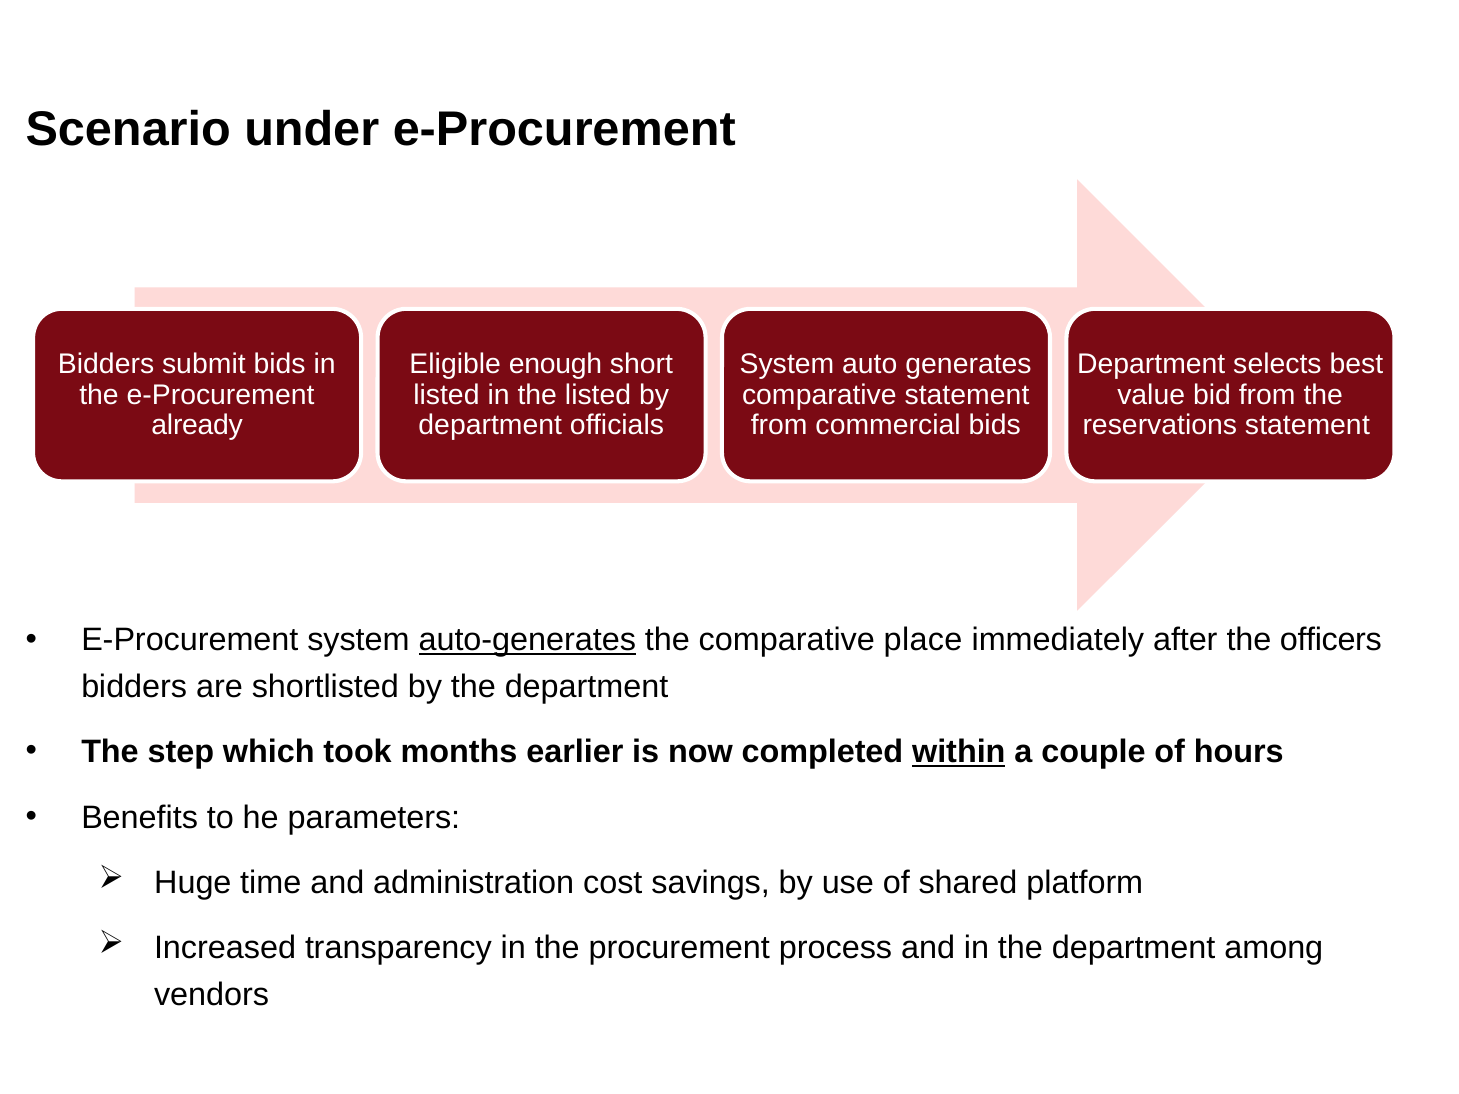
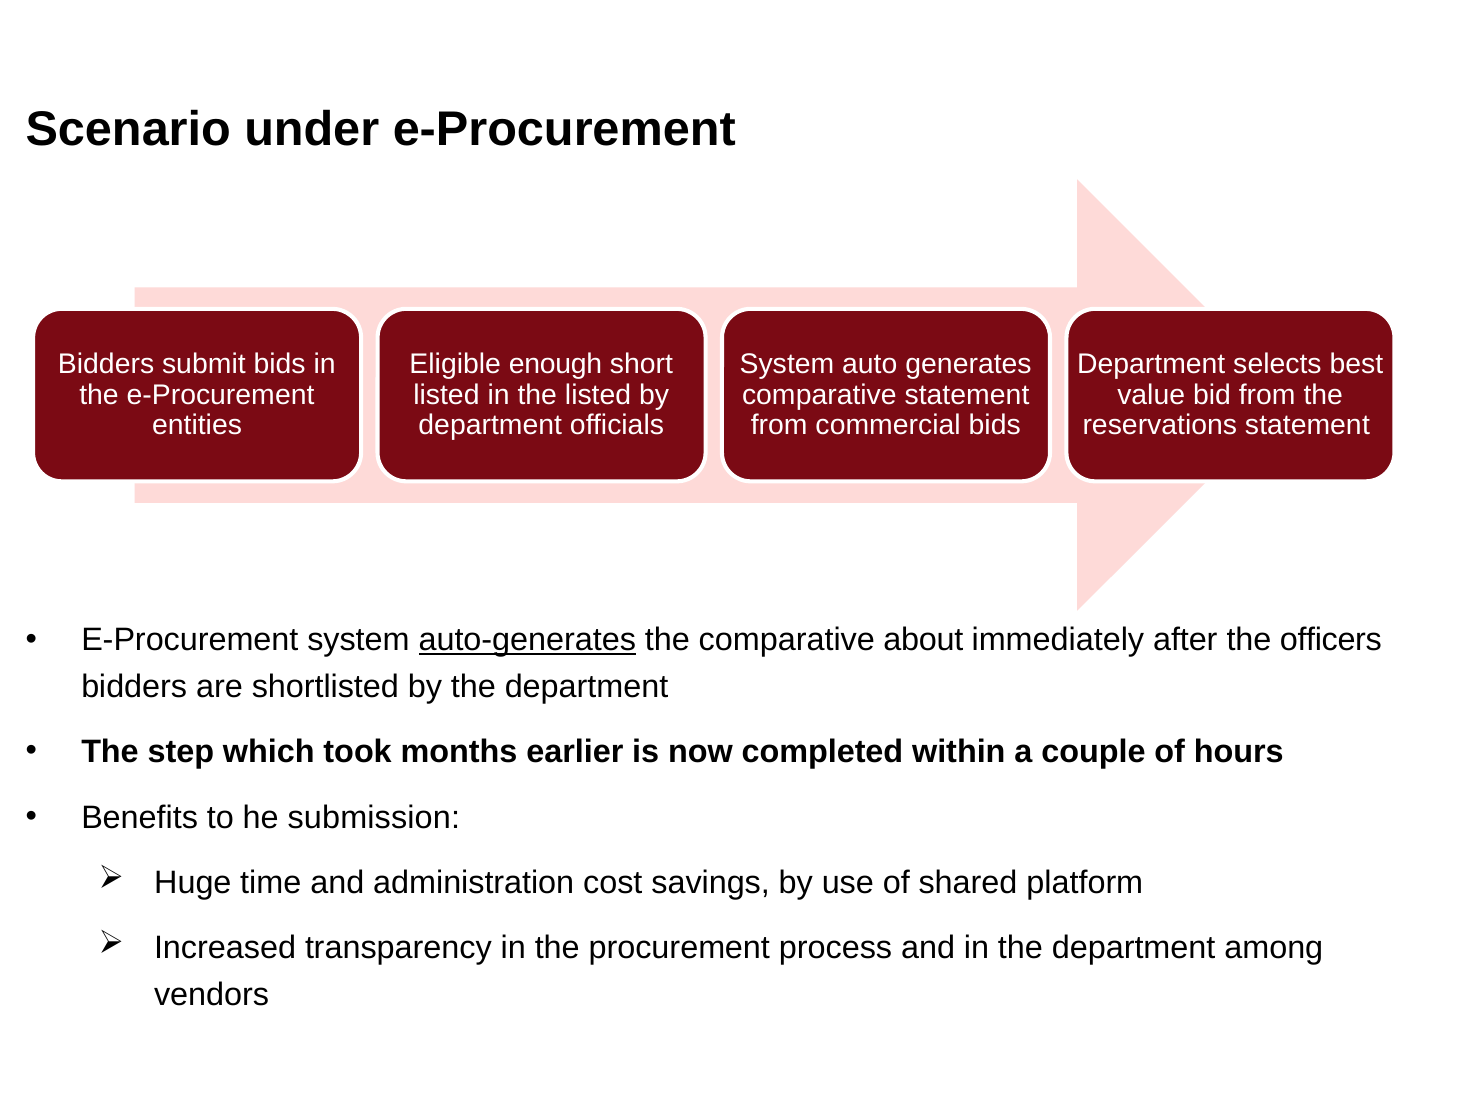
already: already -> entities
place: place -> about
within underline: present -> none
parameters: parameters -> submission
